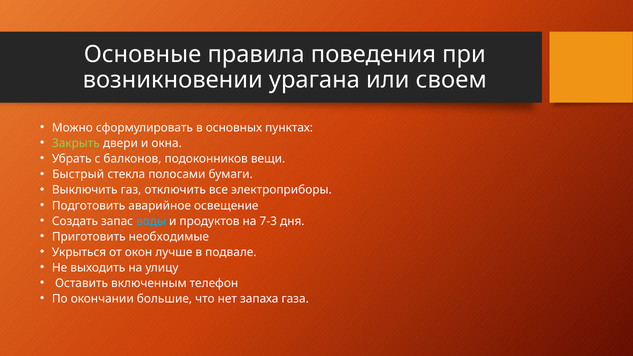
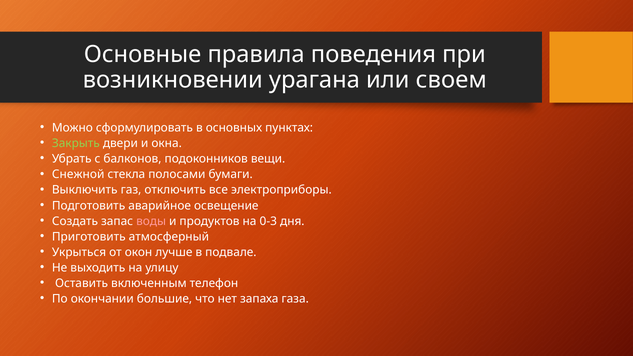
Быстрый: Быстрый -> Снежной
воды colour: light blue -> pink
7-3: 7-3 -> 0-3
необходимые: необходимые -> атмосферный
